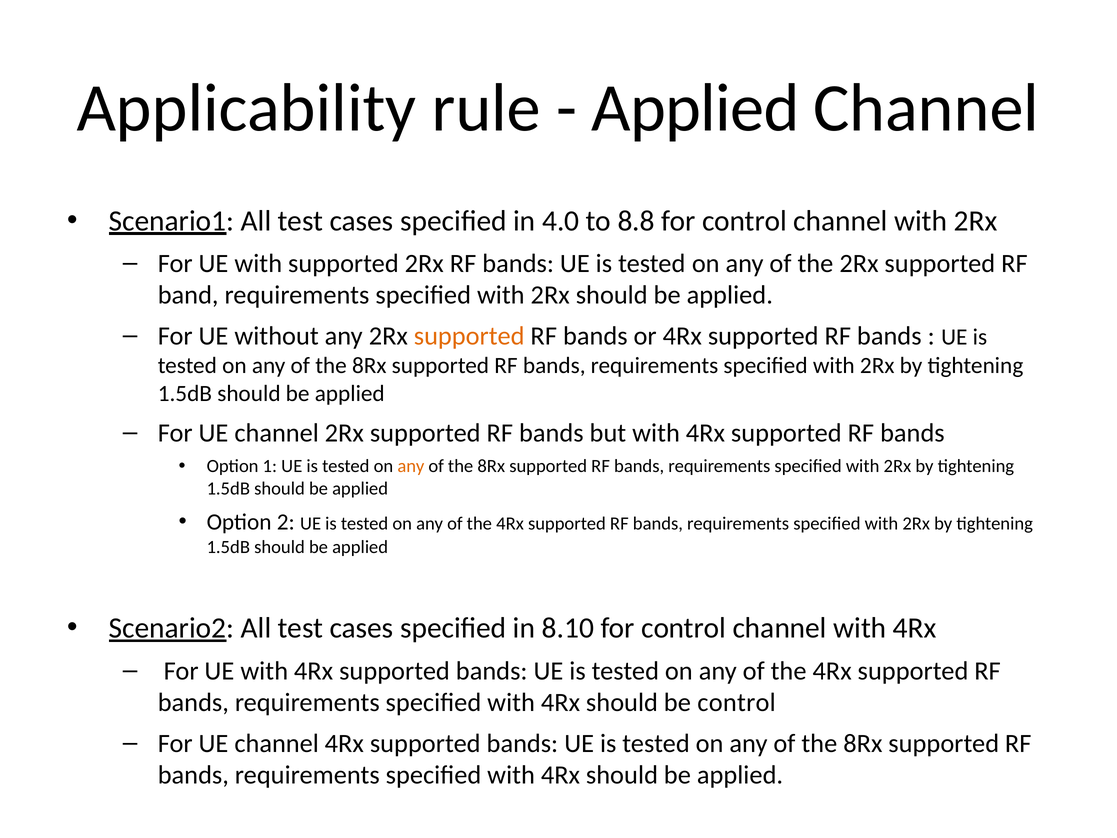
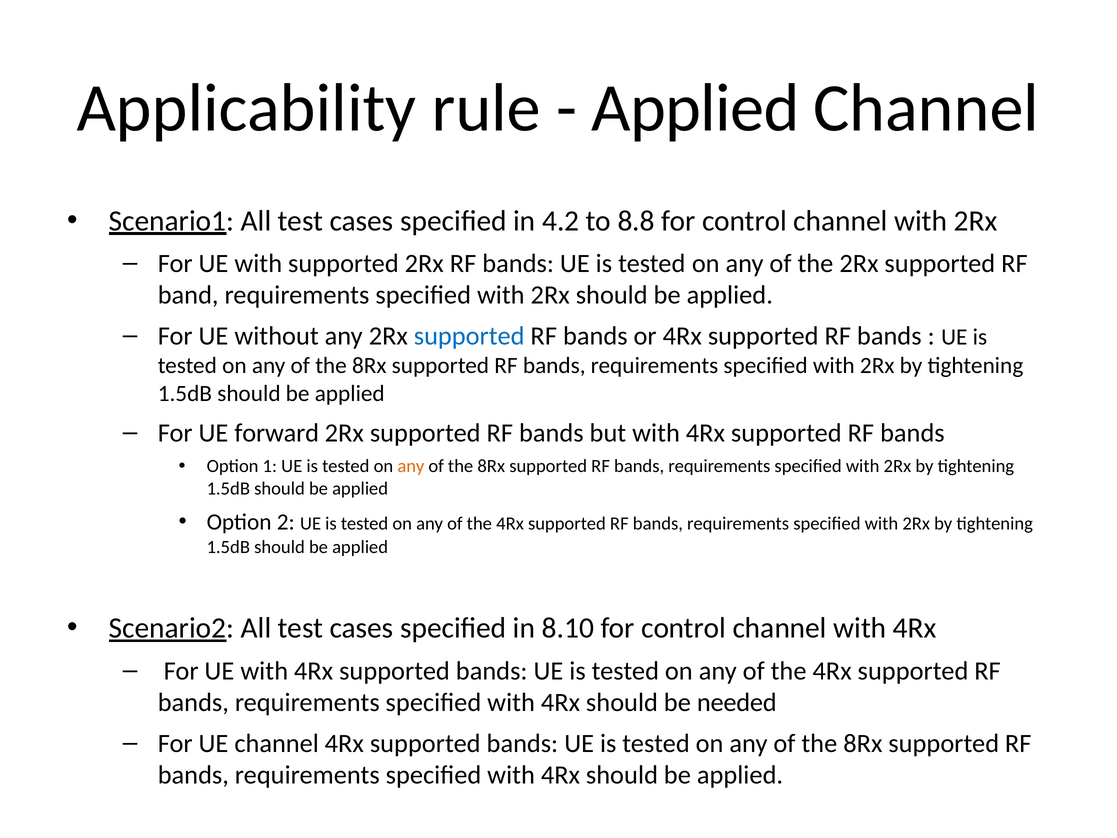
4.0: 4.0 -> 4.2
supported at (469, 336) colour: orange -> blue
channel at (277, 433): channel -> forward
be control: control -> needed
